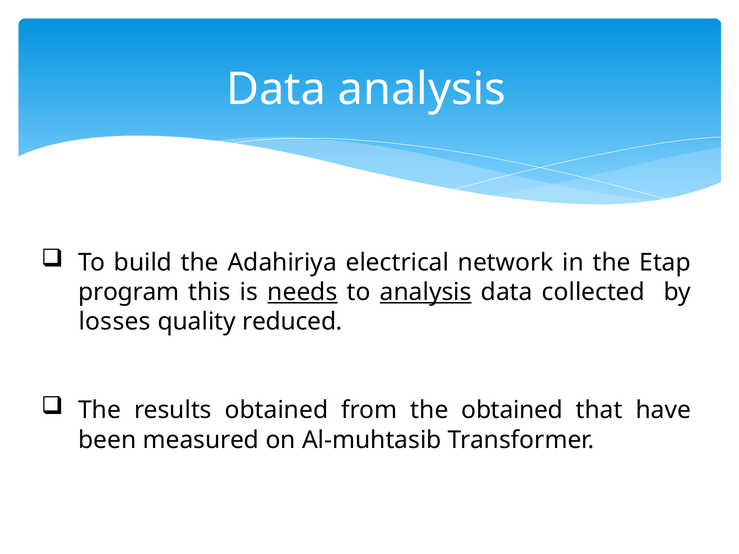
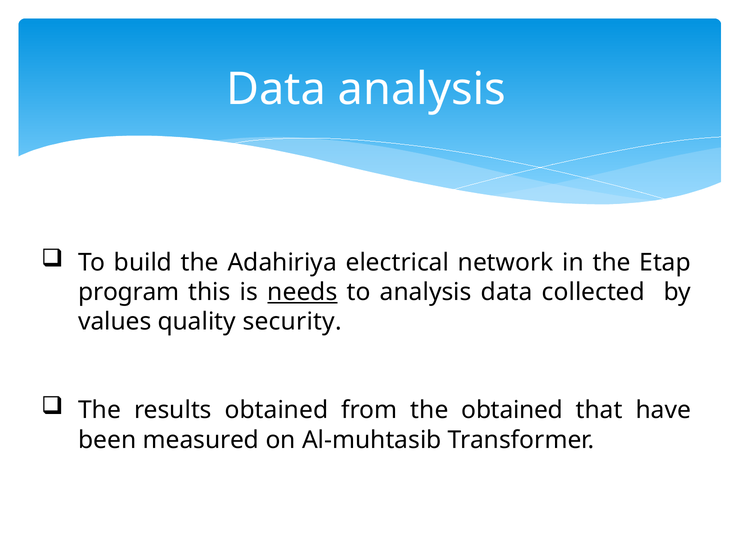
analysis at (426, 292) underline: present -> none
losses: losses -> values
reduced: reduced -> security
